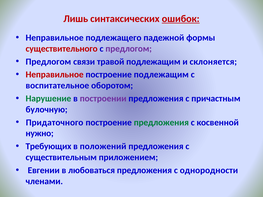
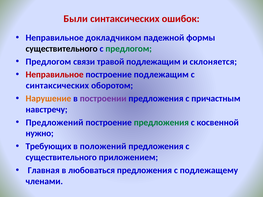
Лишь: Лишь -> Были
ошибок underline: present -> none
подлежащего: подлежащего -> докладчиком
существительного at (62, 49) colour: red -> black
предлогом at (129, 49) colour: purple -> green
воспитательное at (57, 86): воспитательное -> синтаксических
Нарушение colour: green -> orange
булочную: булочную -> навстречу
Придаточного: Придаточного -> Предложений
существительным at (61, 158): существительным -> существительного
Евгении: Евгении -> Главная
однородности: однородности -> подлежащему
